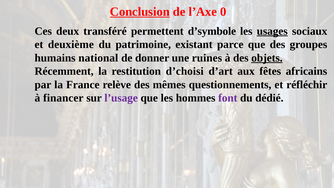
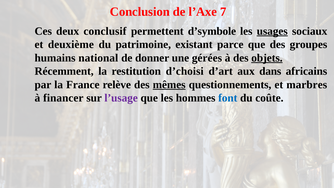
Conclusion underline: present -> none
0: 0 -> 7
transféré: transféré -> conclusif
ruines: ruines -> gérées
fêtes: fêtes -> dans
mêmes underline: none -> present
réfléchir: réfléchir -> marbres
font colour: purple -> blue
dédié: dédié -> coûte
